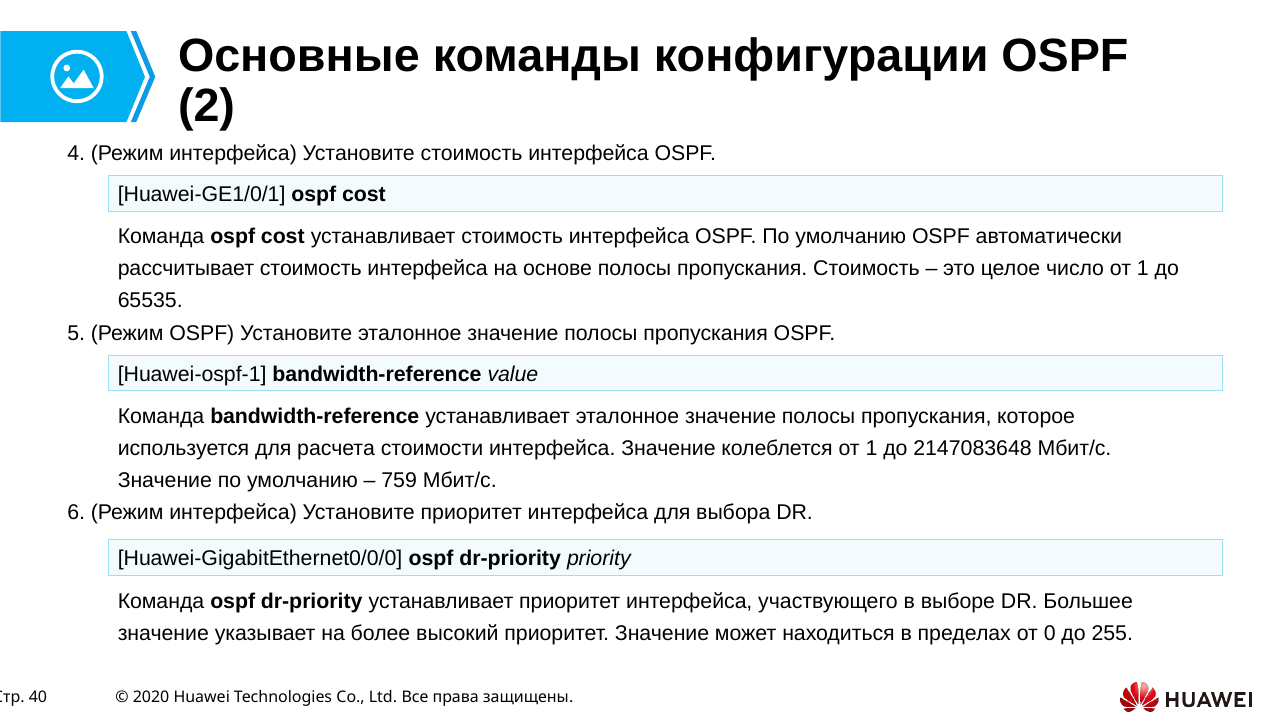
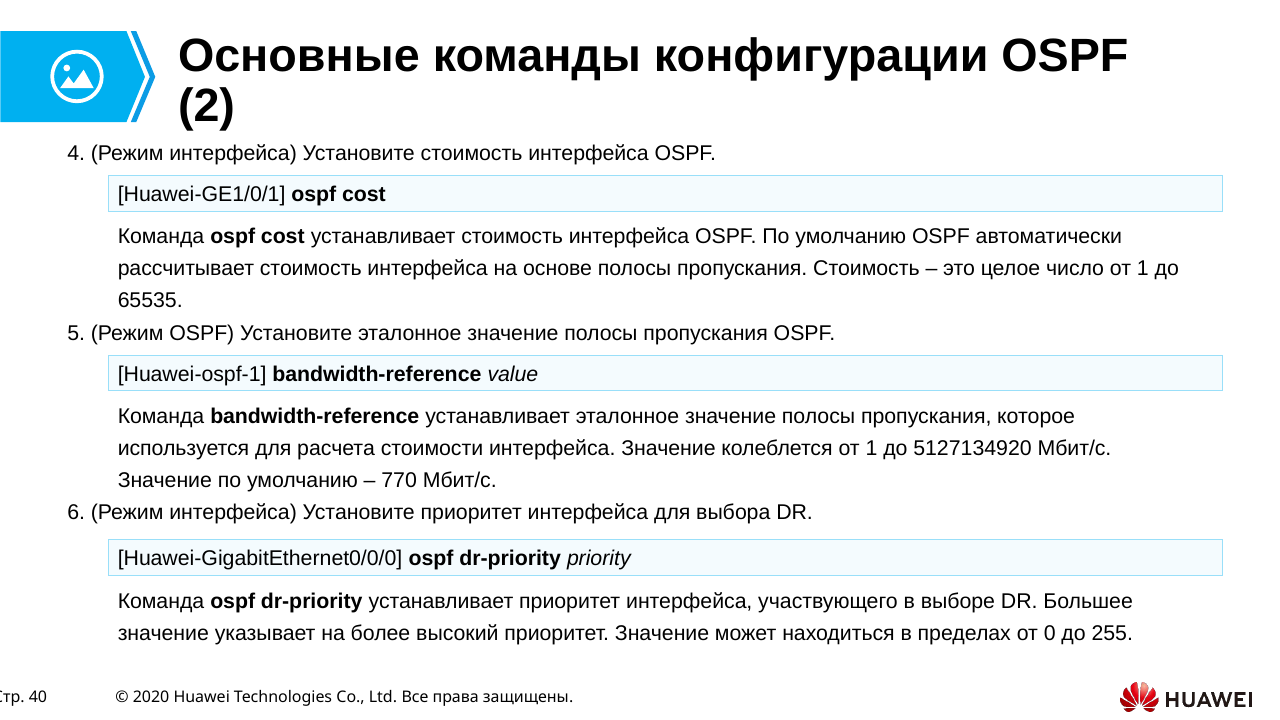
2147083648: 2147083648 -> 5127134920
759: 759 -> 770
